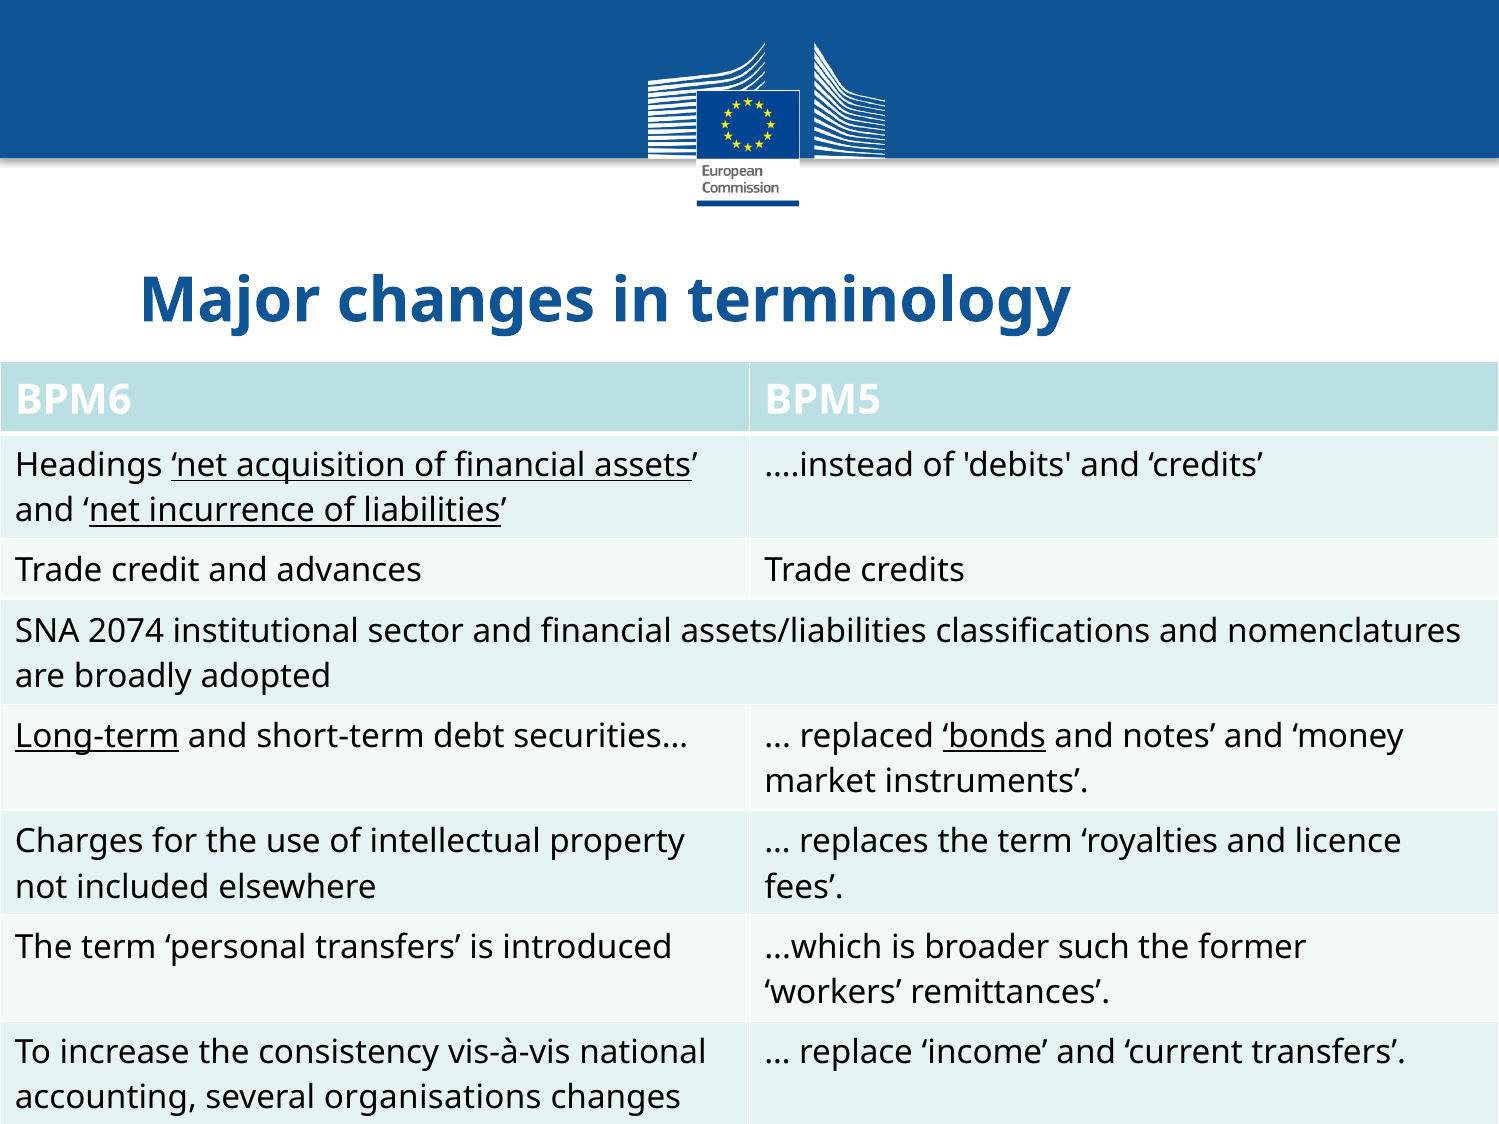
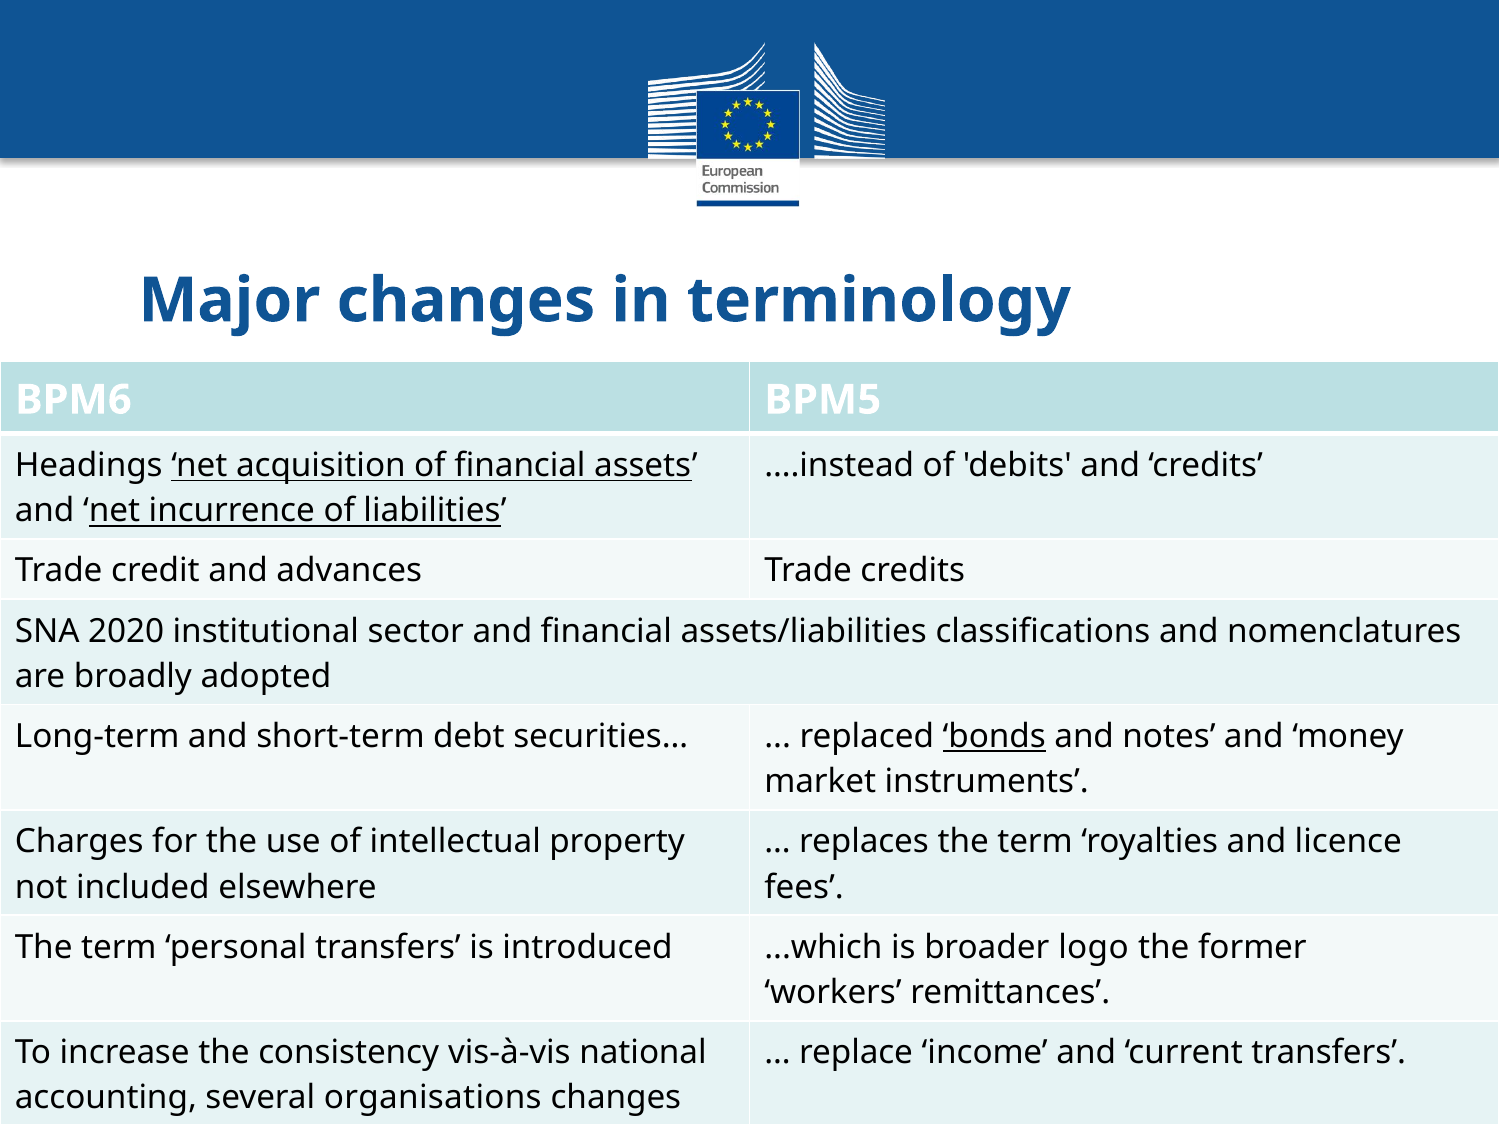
2074: 2074 -> 2020
Long-term underline: present -> none
such: such -> logo
